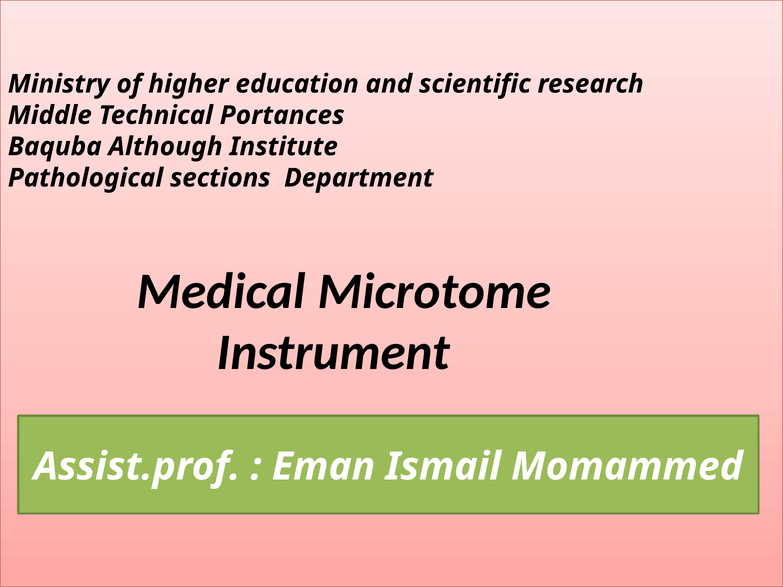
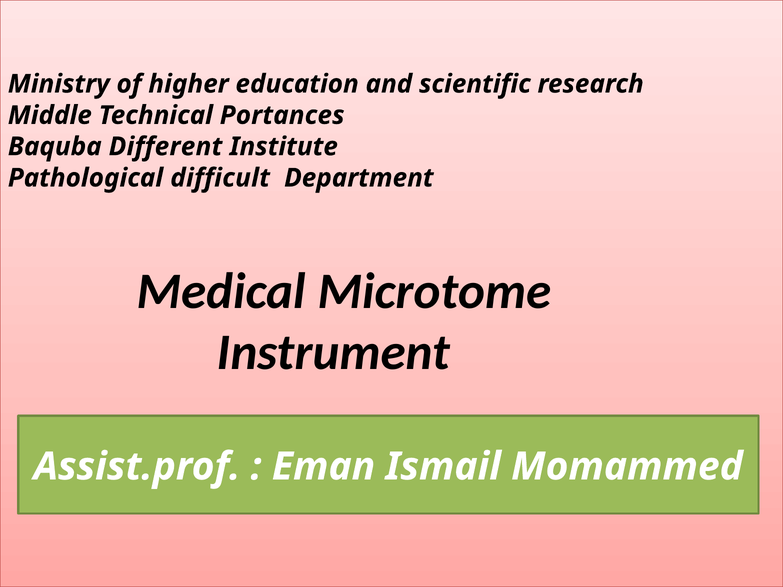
Although: Although -> Different
sections: sections -> difficult
